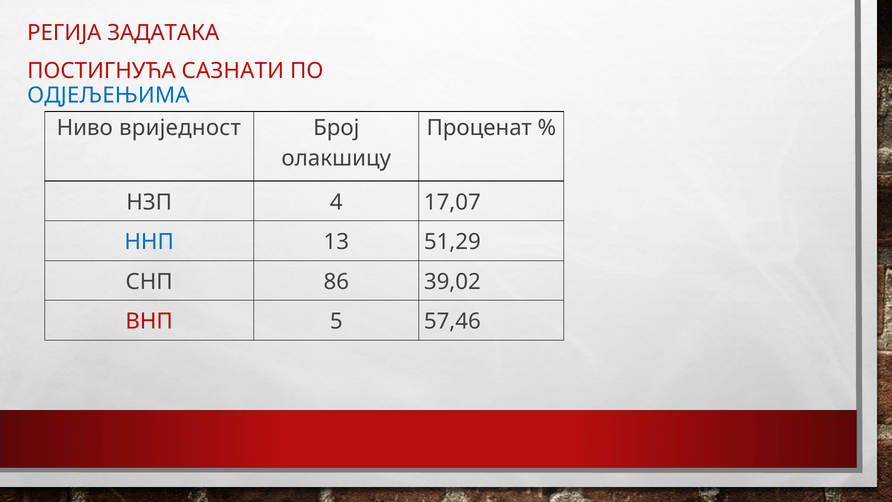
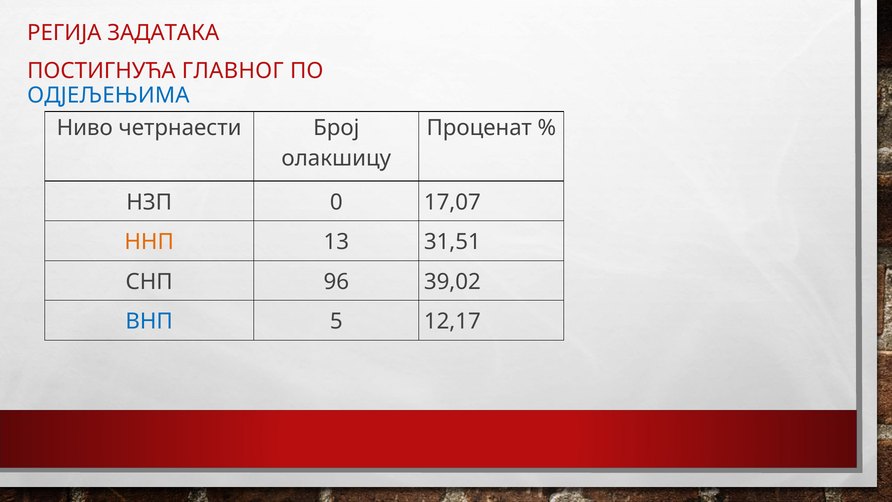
САЗНАТИ: САЗНАТИ -> ГЛАВНОГ
вриједност: вриједност -> четрнаести
4: 4 -> 0
ННП colour: blue -> orange
51,29: 51,29 -> 31,51
86: 86 -> 96
ВНП colour: red -> blue
57,46: 57,46 -> 12,17
